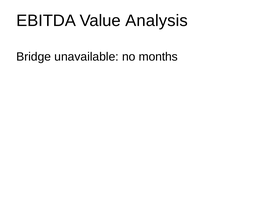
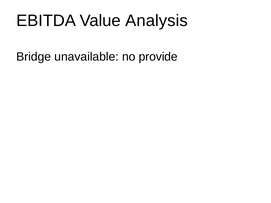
months: months -> provide
